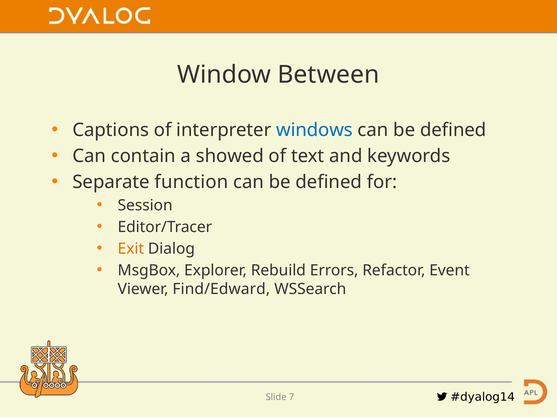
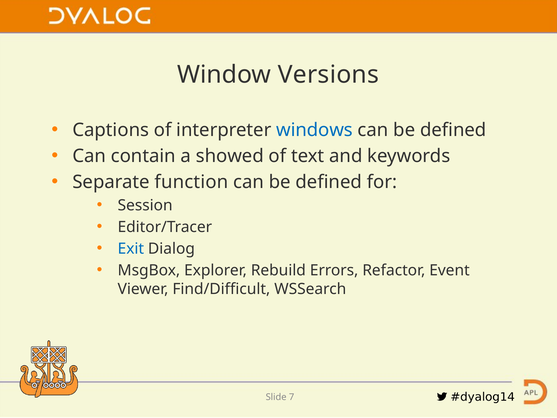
Between: Between -> Versions
Exit colour: orange -> blue
Find/Edward: Find/Edward -> Find/Difficult
